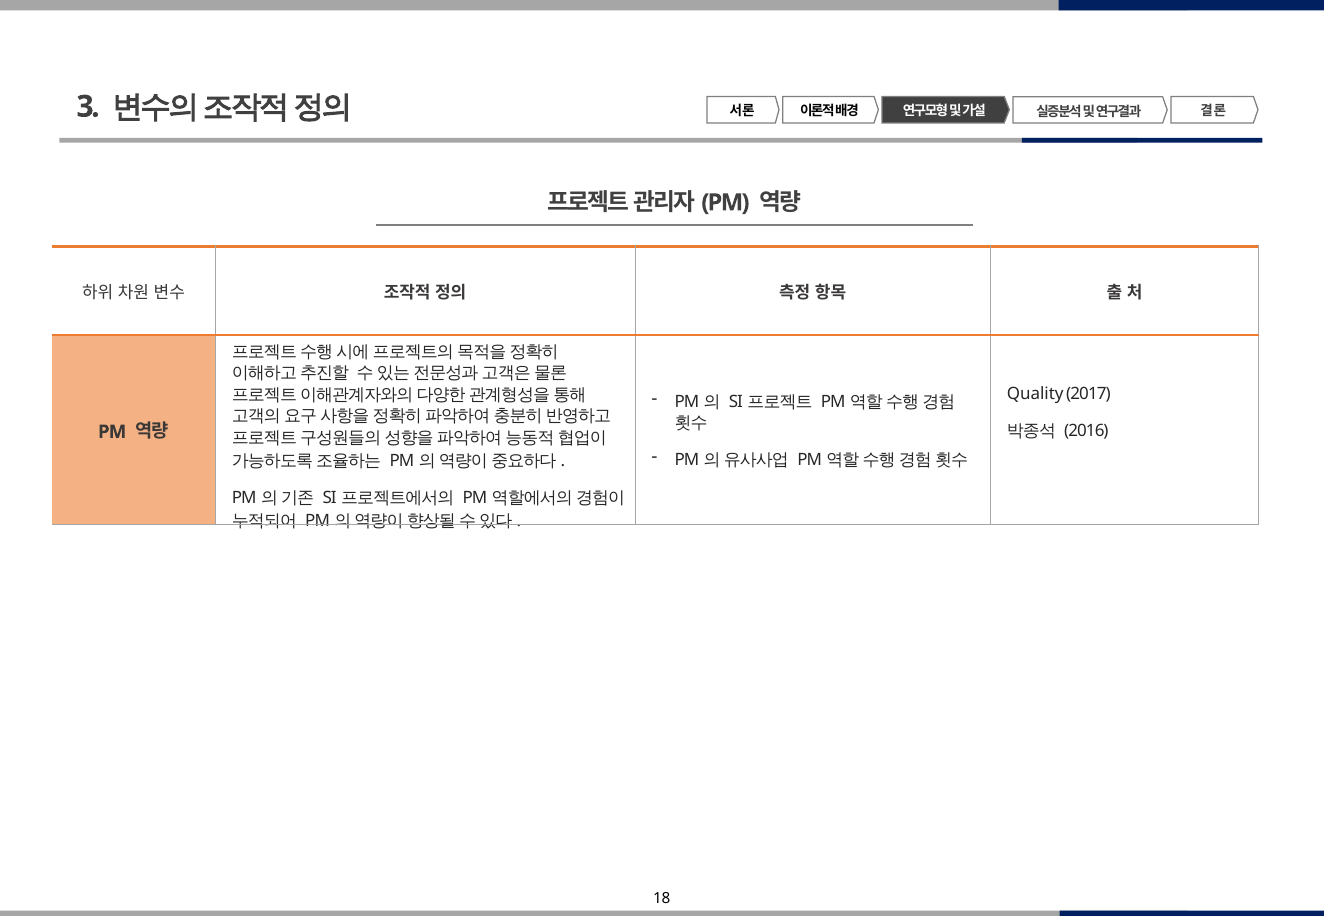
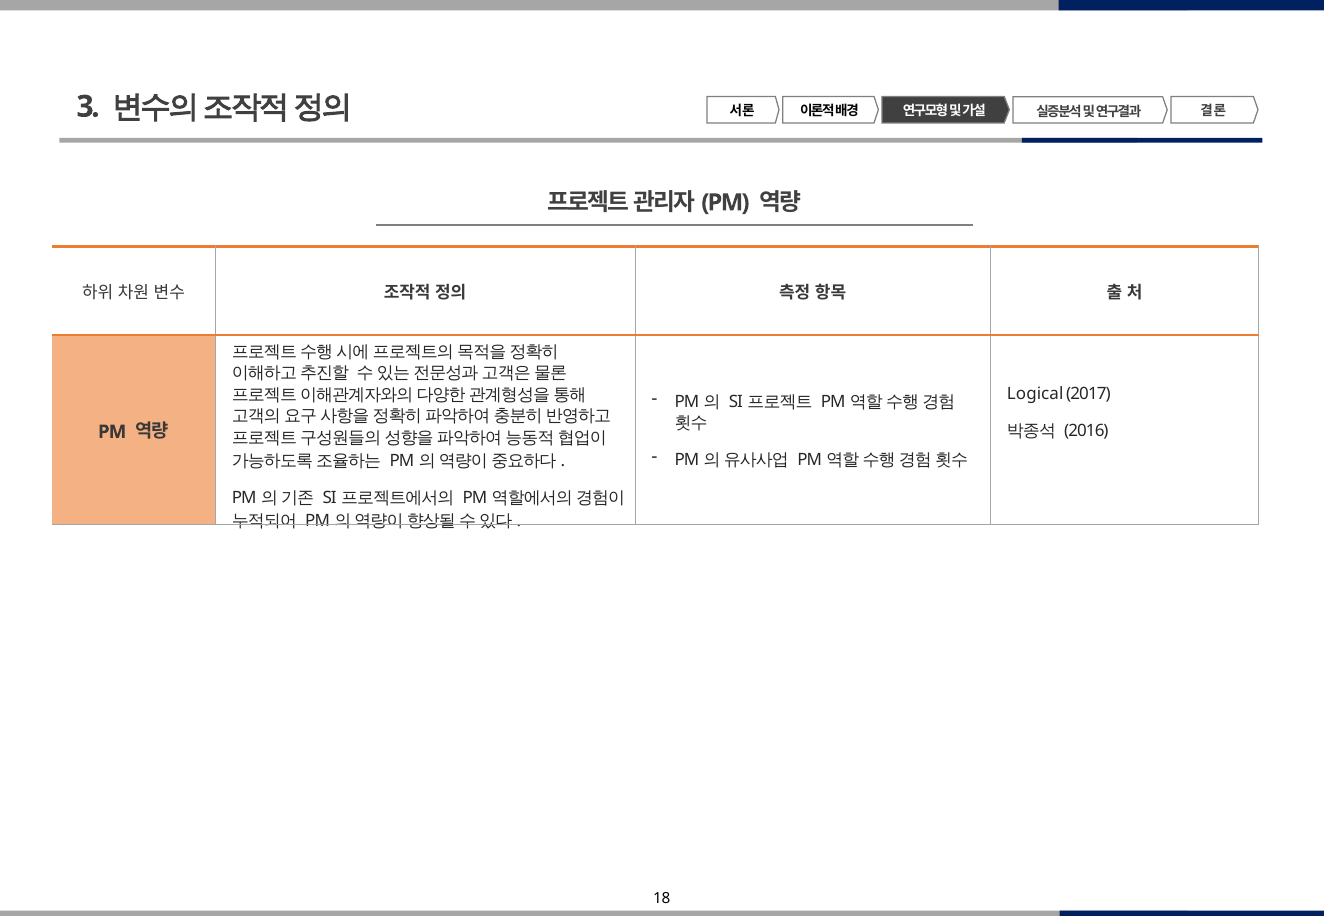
Quality: Quality -> Logical
